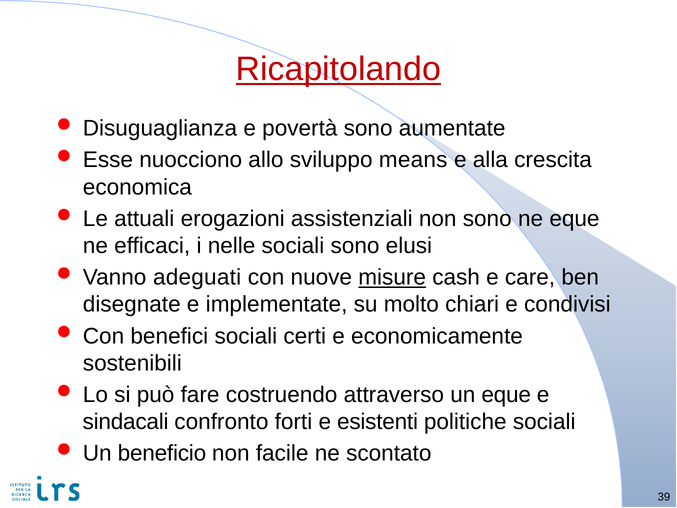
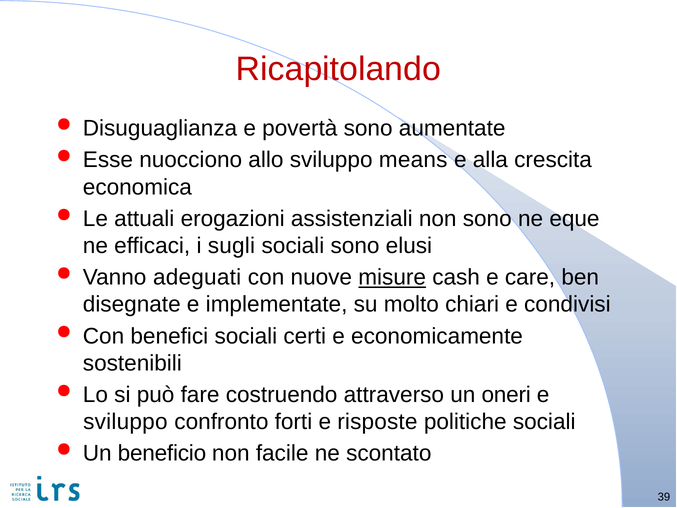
Ricapitolando underline: present -> none
nelle: nelle -> sugli
un eque: eque -> oneri
sindacali at (126, 422): sindacali -> sviluppo
esistenti: esistenti -> risposte
